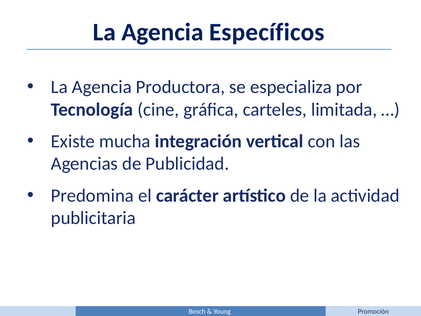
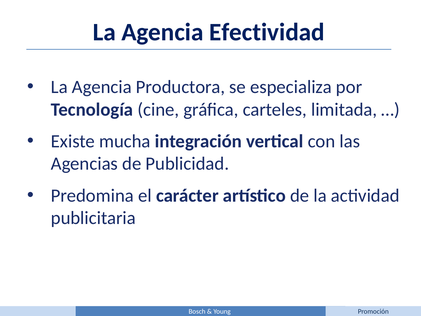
Específicos: Específicos -> Efectividad
